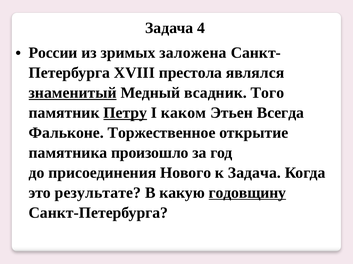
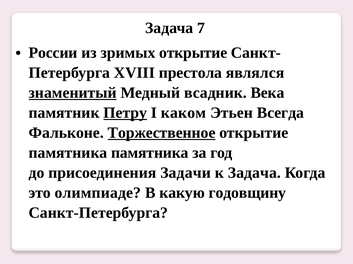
4: 4 -> 7
зримых заложена: заложена -> открытие
Того: Того -> Века
Торжественное underline: none -> present
памятника произошло: произошло -> памятника
Нового: Нового -> Задачи
результате: результате -> олимпиаде
годовщину underline: present -> none
